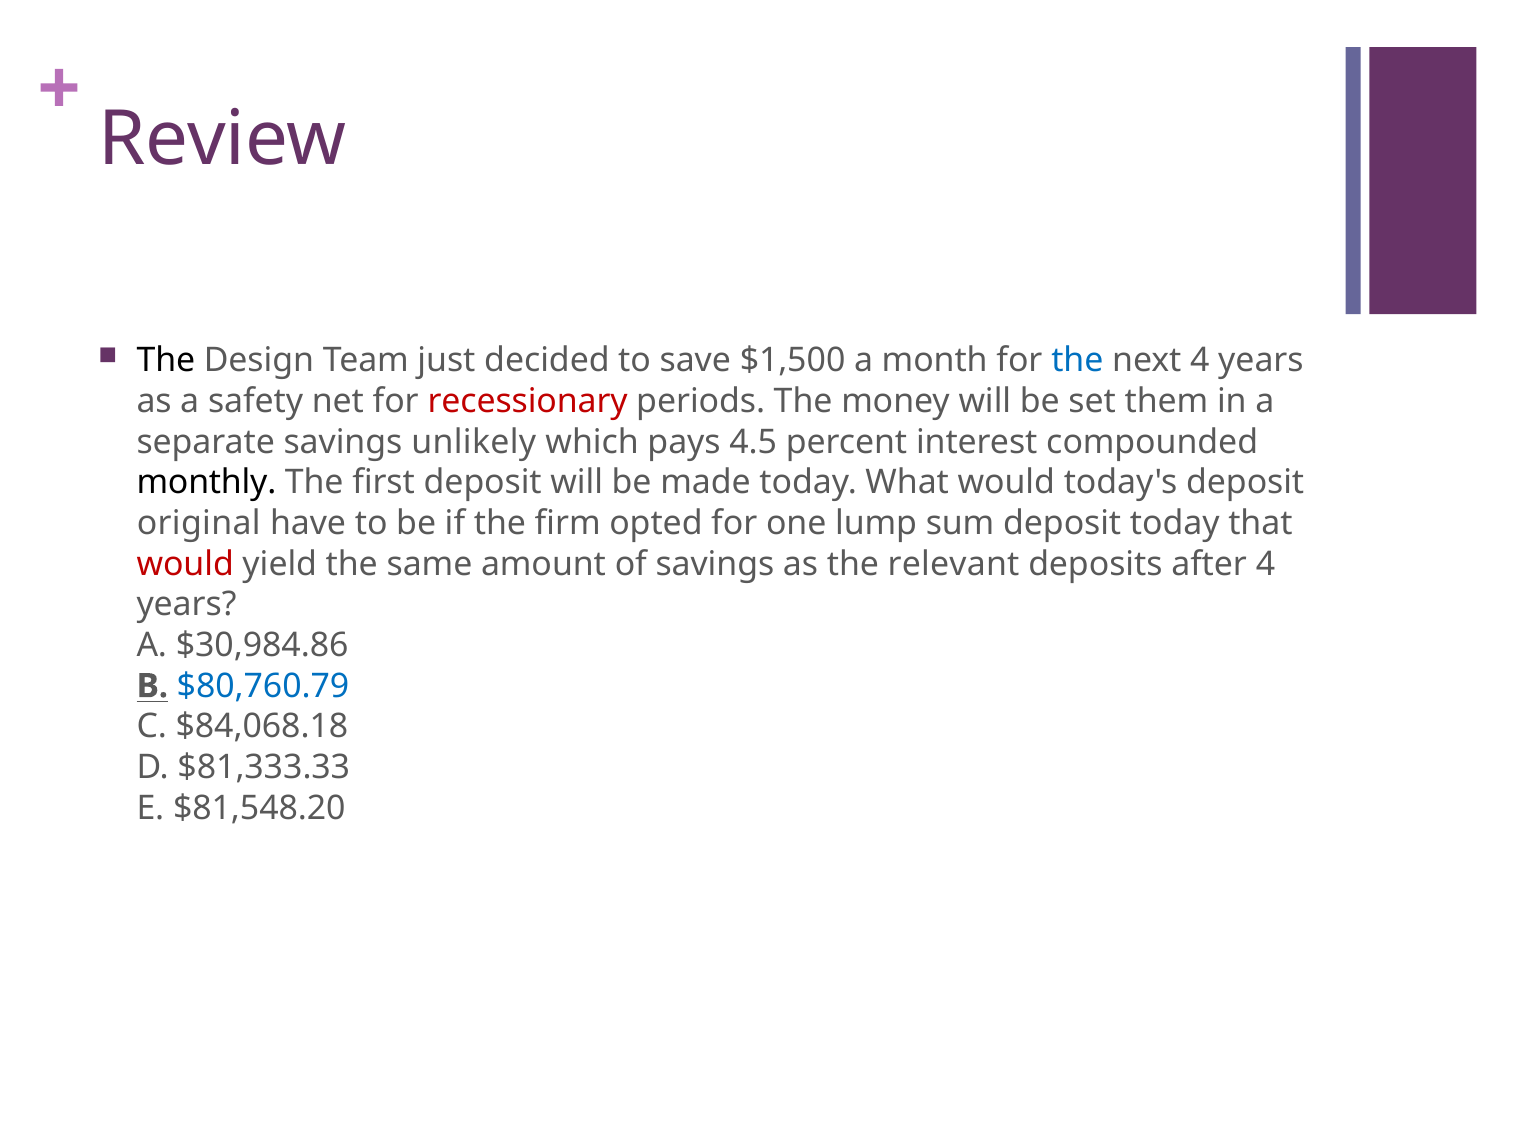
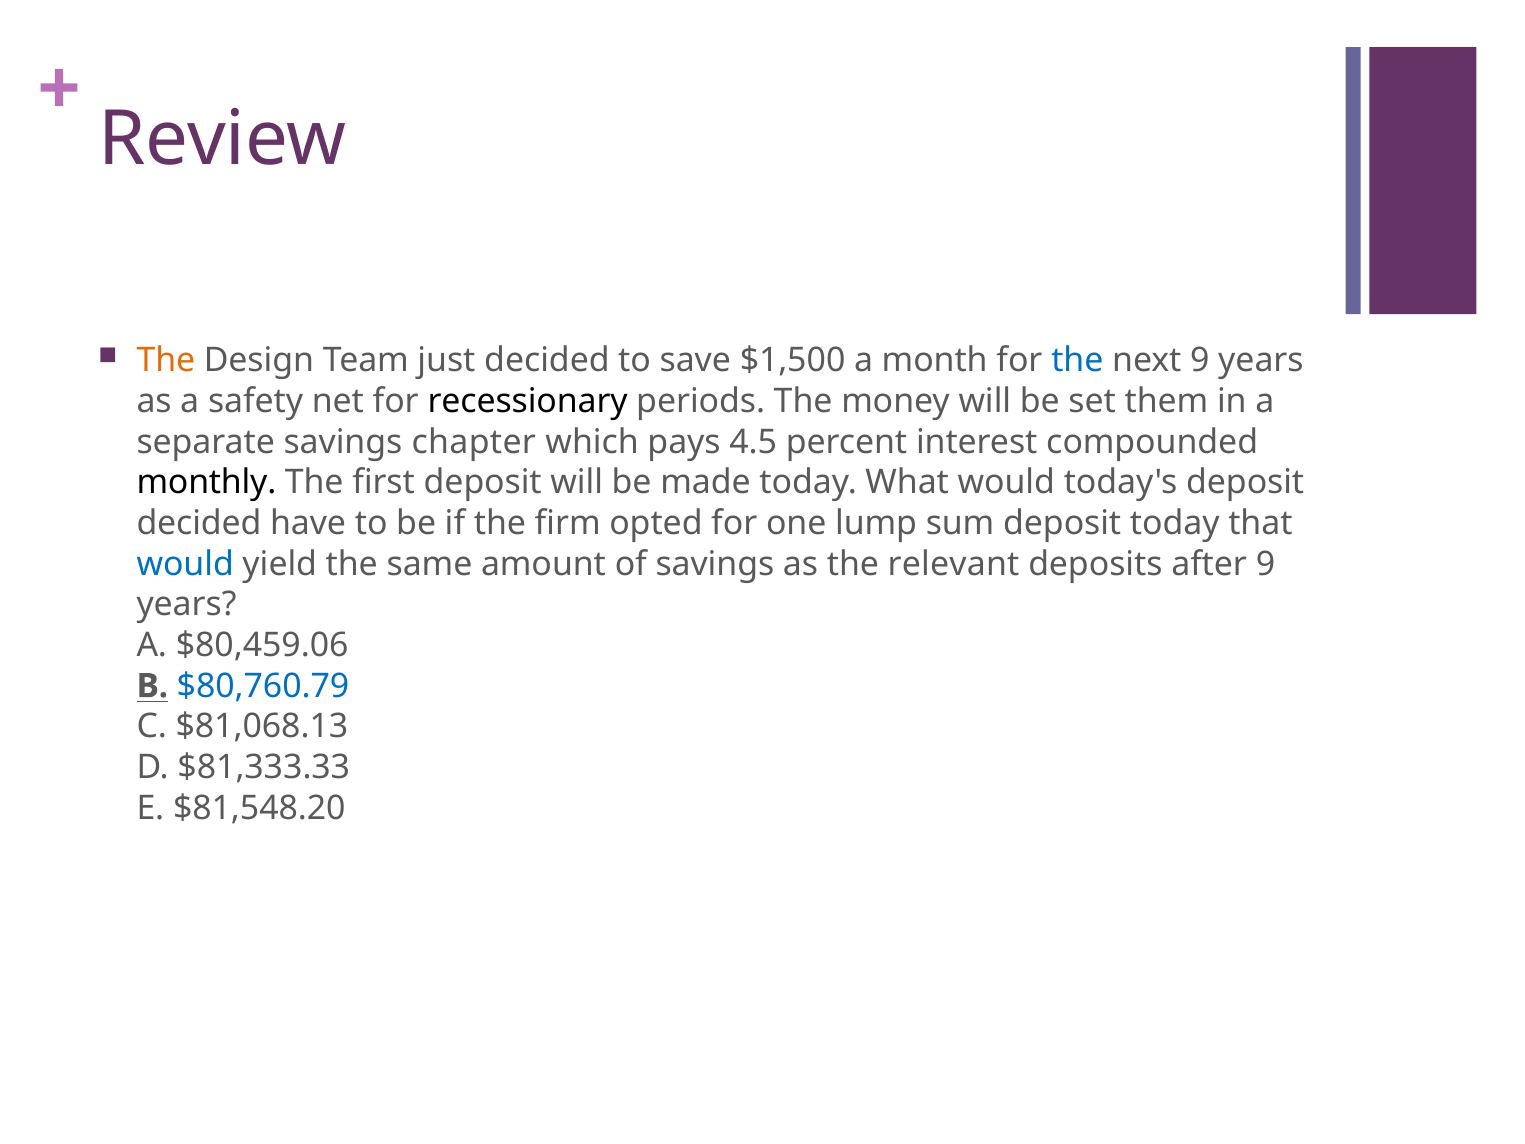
The at (166, 361) colour: black -> orange
next 4: 4 -> 9
recessionary colour: red -> black
unlikely: unlikely -> chapter
original at (199, 523): original -> decided
would at (185, 564) colour: red -> blue
after 4: 4 -> 9
$30,984.86: $30,984.86 -> $80,459.06
$84,068.18: $84,068.18 -> $81,068.13
